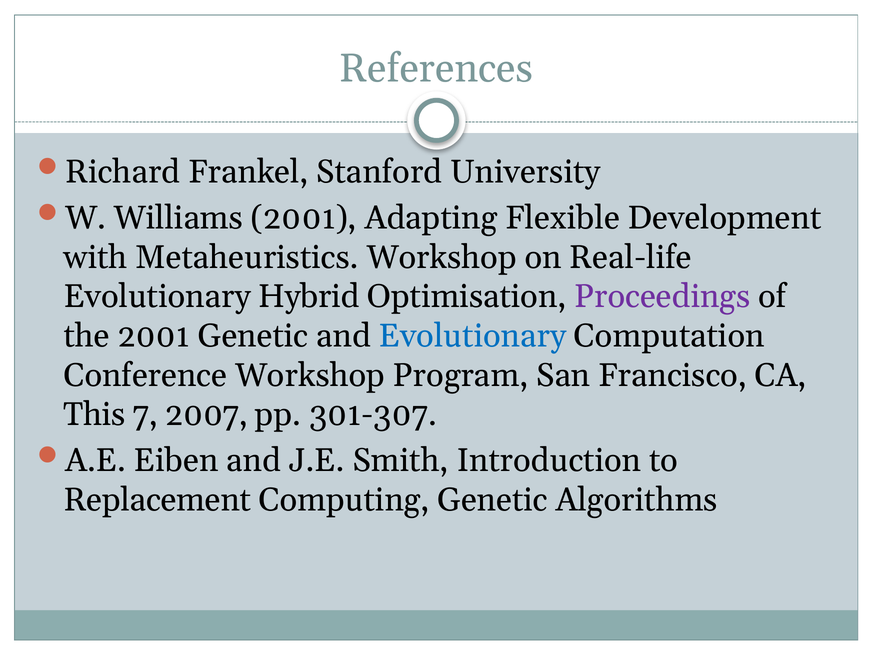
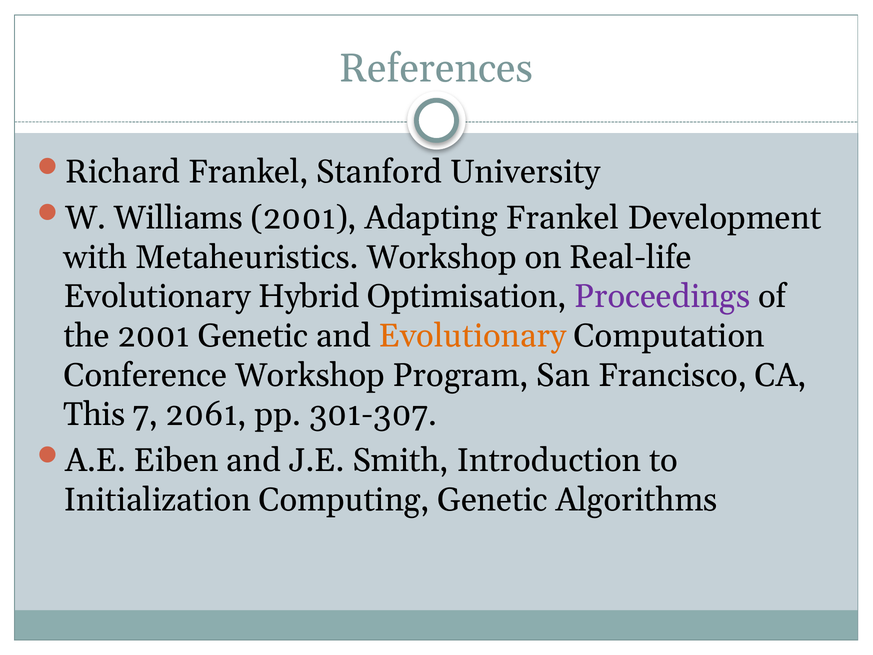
Adapting Flexible: Flexible -> Frankel
Evolutionary at (472, 336) colour: blue -> orange
2007: 2007 -> 2061
Replacement: Replacement -> Initialization
